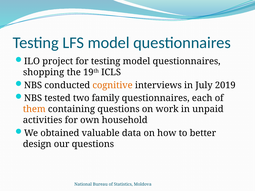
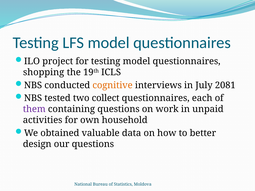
2019: 2019 -> 2081
family: family -> collect
them colour: orange -> purple
